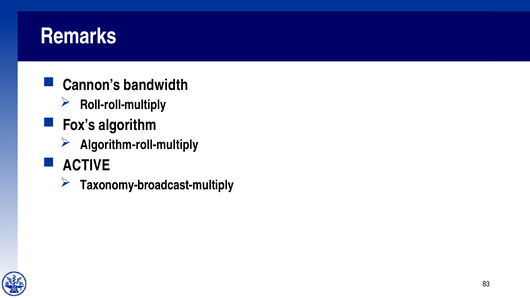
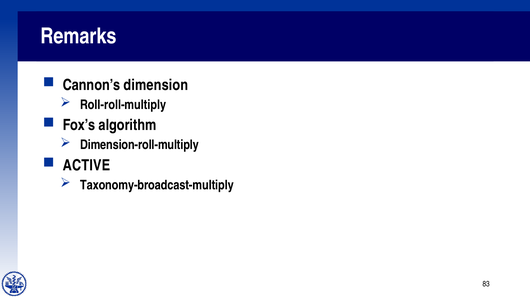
bandwidth: bandwidth -> dimension
Algorithm-roll-multiply: Algorithm-roll-multiply -> Dimension-roll-multiply
